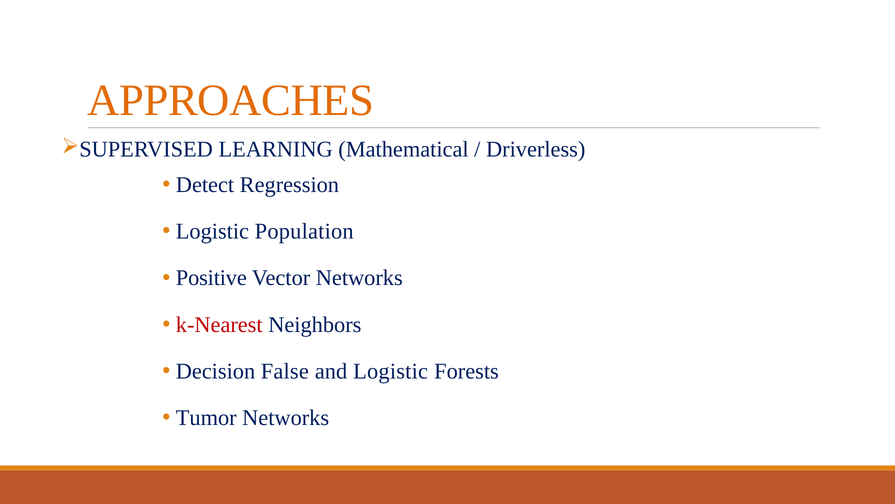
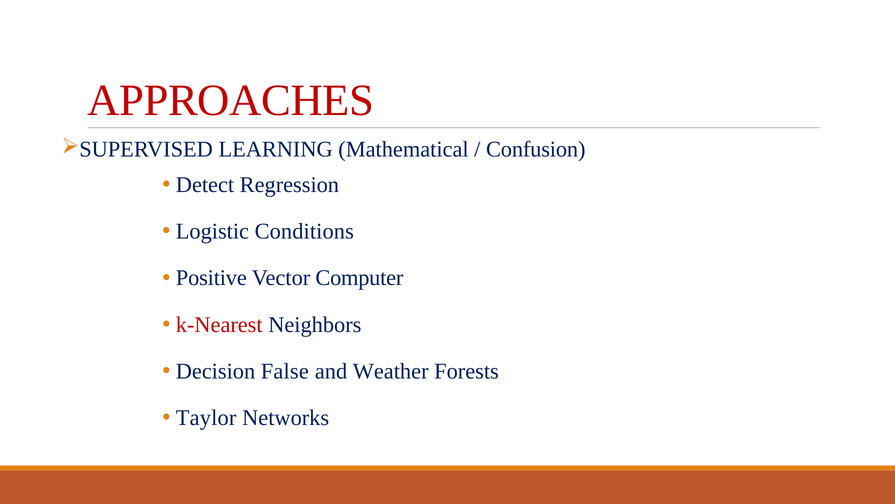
APPROACHES colour: orange -> red
Driverless: Driverless -> Confusion
Population: Population -> Conditions
Vector Networks: Networks -> Computer
and Logistic: Logistic -> Weather
Tumor: Tumor -> Taylor
